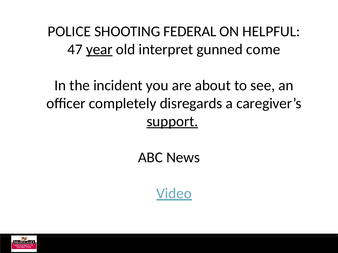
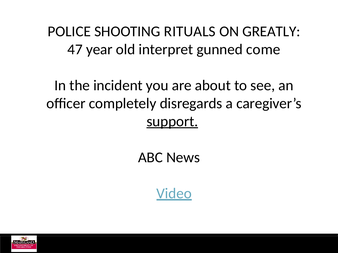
FEDERAL: FEDERAL -> RITUALS
HELPFUL: HELPFUL -> GREATLY
year underline: present -> none
